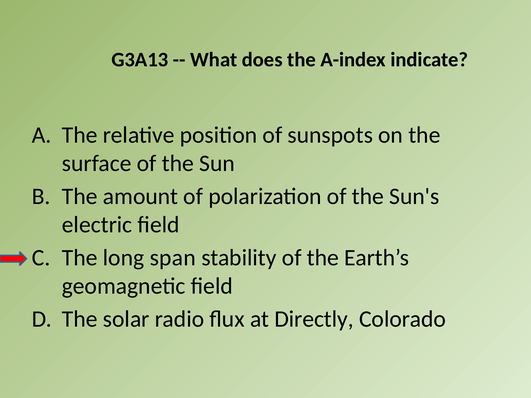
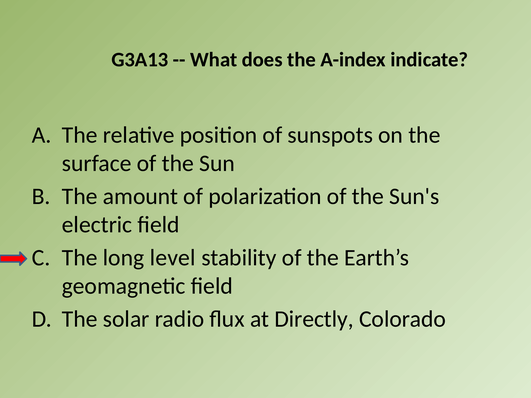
span: span -> level
